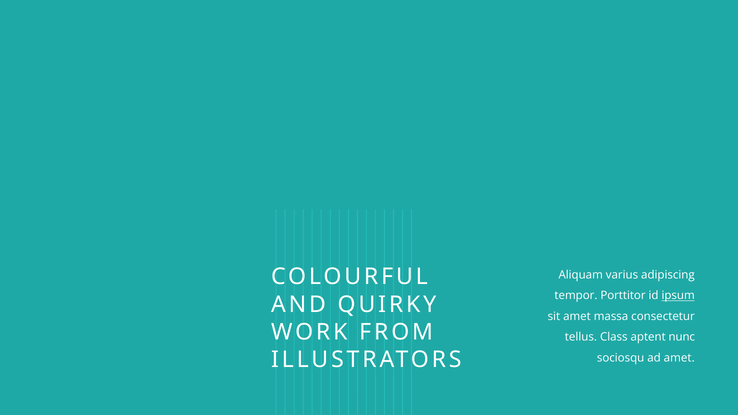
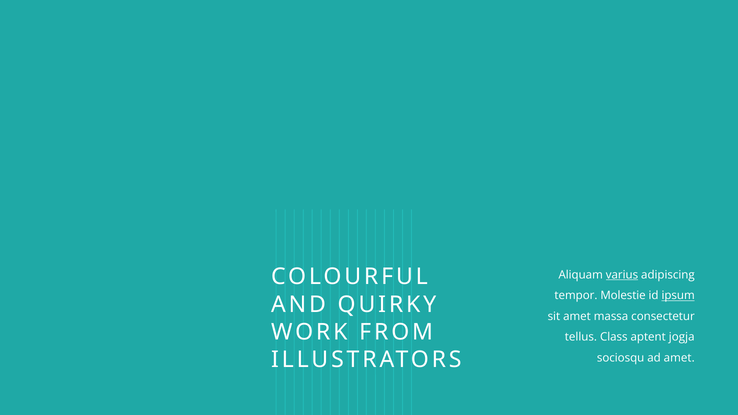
varius underline: none -> present
Porttitor: Porttitor -> Molestie
nunc: nunc -> jogja
